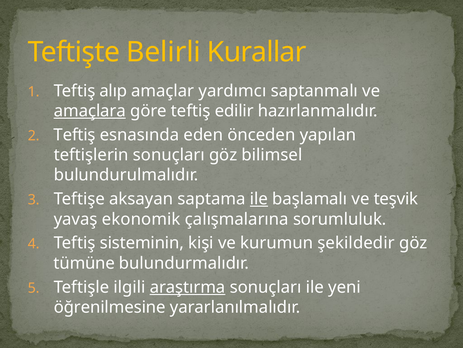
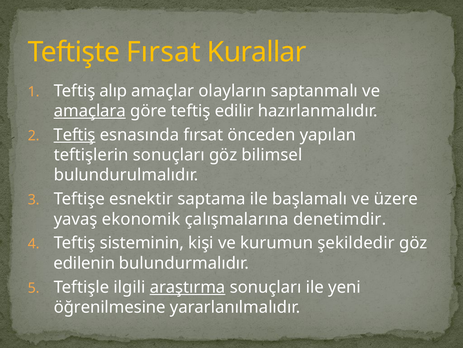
Teftişte Belirli: Belirli -> Fırsat
yardımcı: yardımcı -> olayların
Teftiş at (75, 135) underline: none -> present
esnasında eden: eden -> fırsat
aksayan: aksayan -> esnektir
ile at (259, 199) underline: present -> none
teşvik: teşvik -> üzere
sorumluluk: sorumluluk -> denetimdir
tümüne: tümüne -> edilenin
